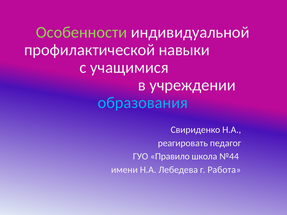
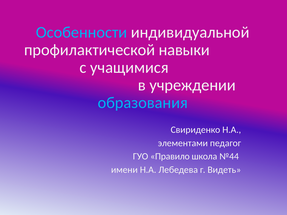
Особенности colour: light green -> light blue
реагировать: реагировать -> элементами
Работа: Работа -> Видеть
